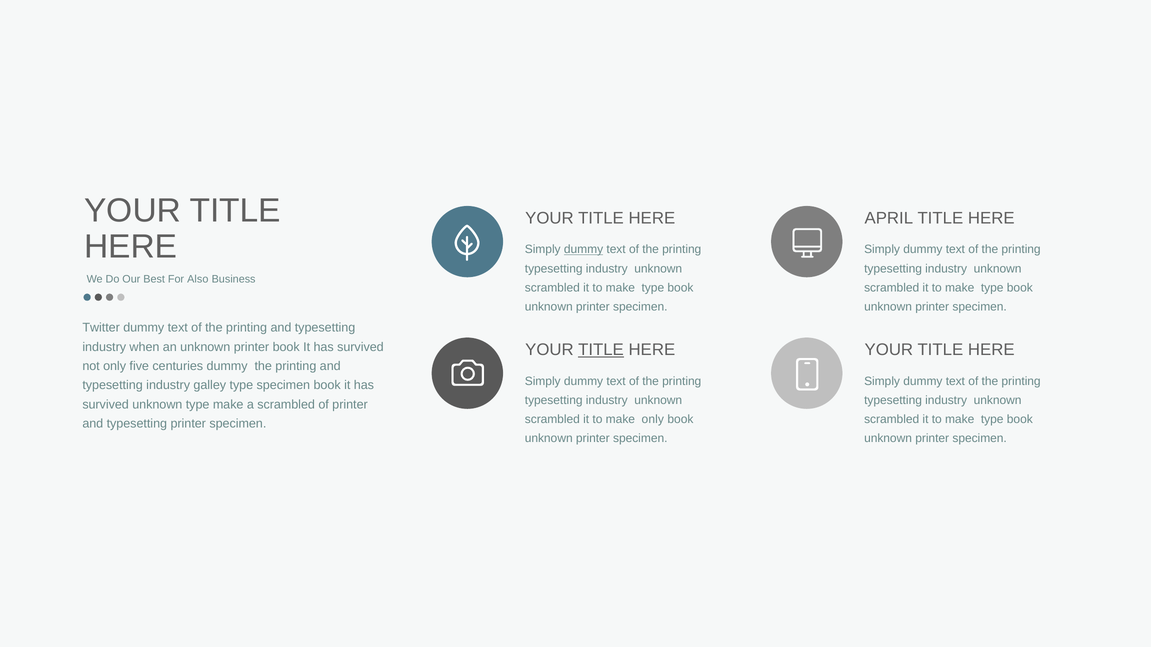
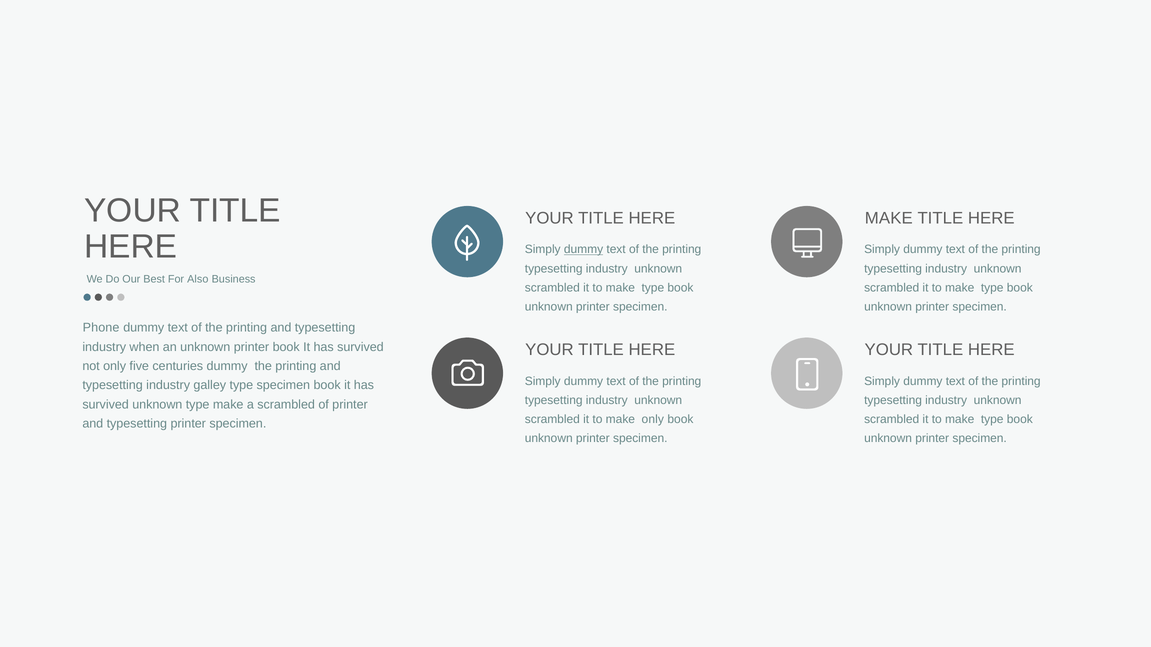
APRIL at (889, 218): APRIL -> MAKE
Twitter: Twitter -> Phone
TITLE at (601, 350) underline: present -> none
